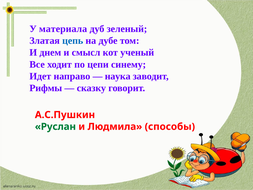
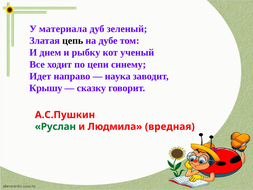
цепь colour: blue -> black
смысл: смысл -> рыбку
Рифмы: Рифмы -> Крышу
способы: способы -> вредная
